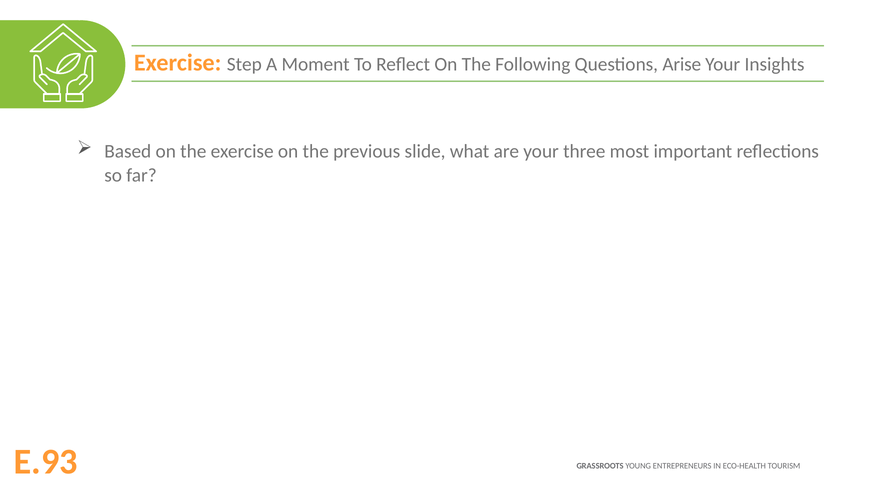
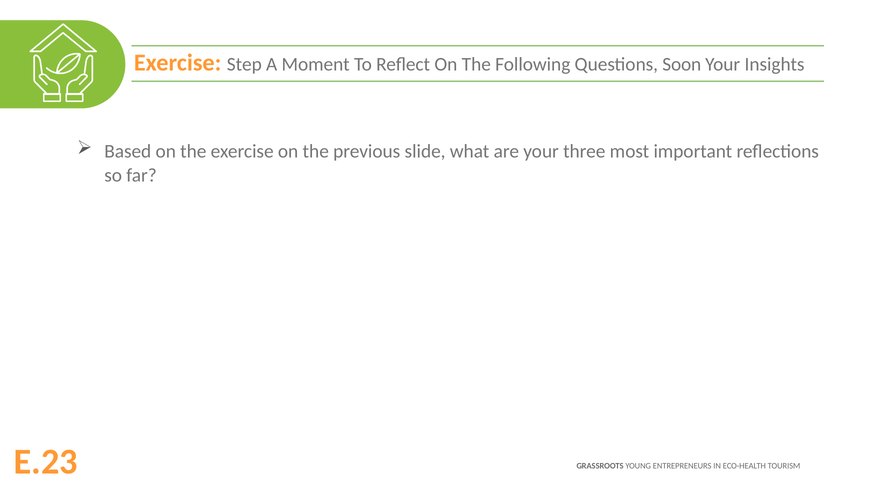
Arise: Arise -> Soon
E.93: E.93 -> E.23
